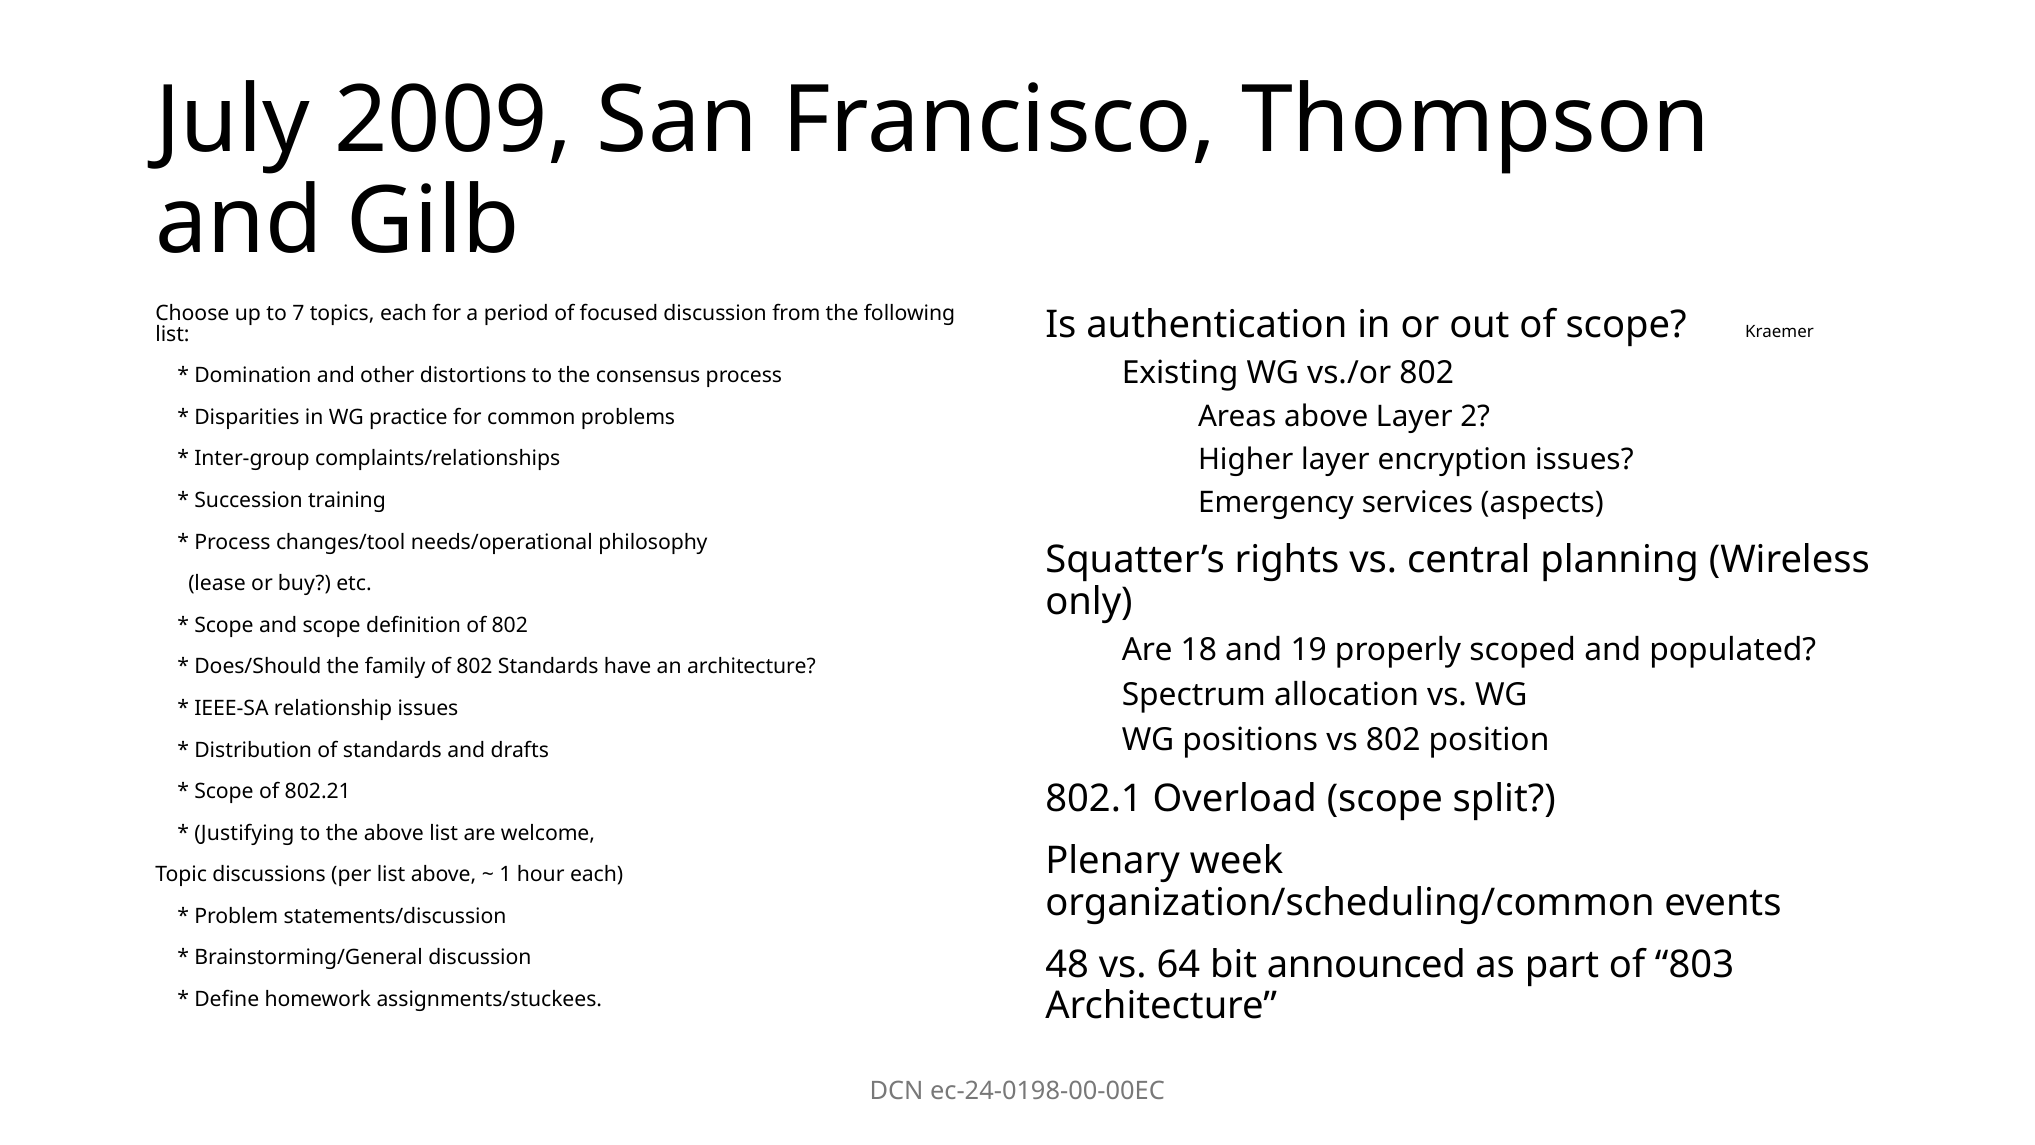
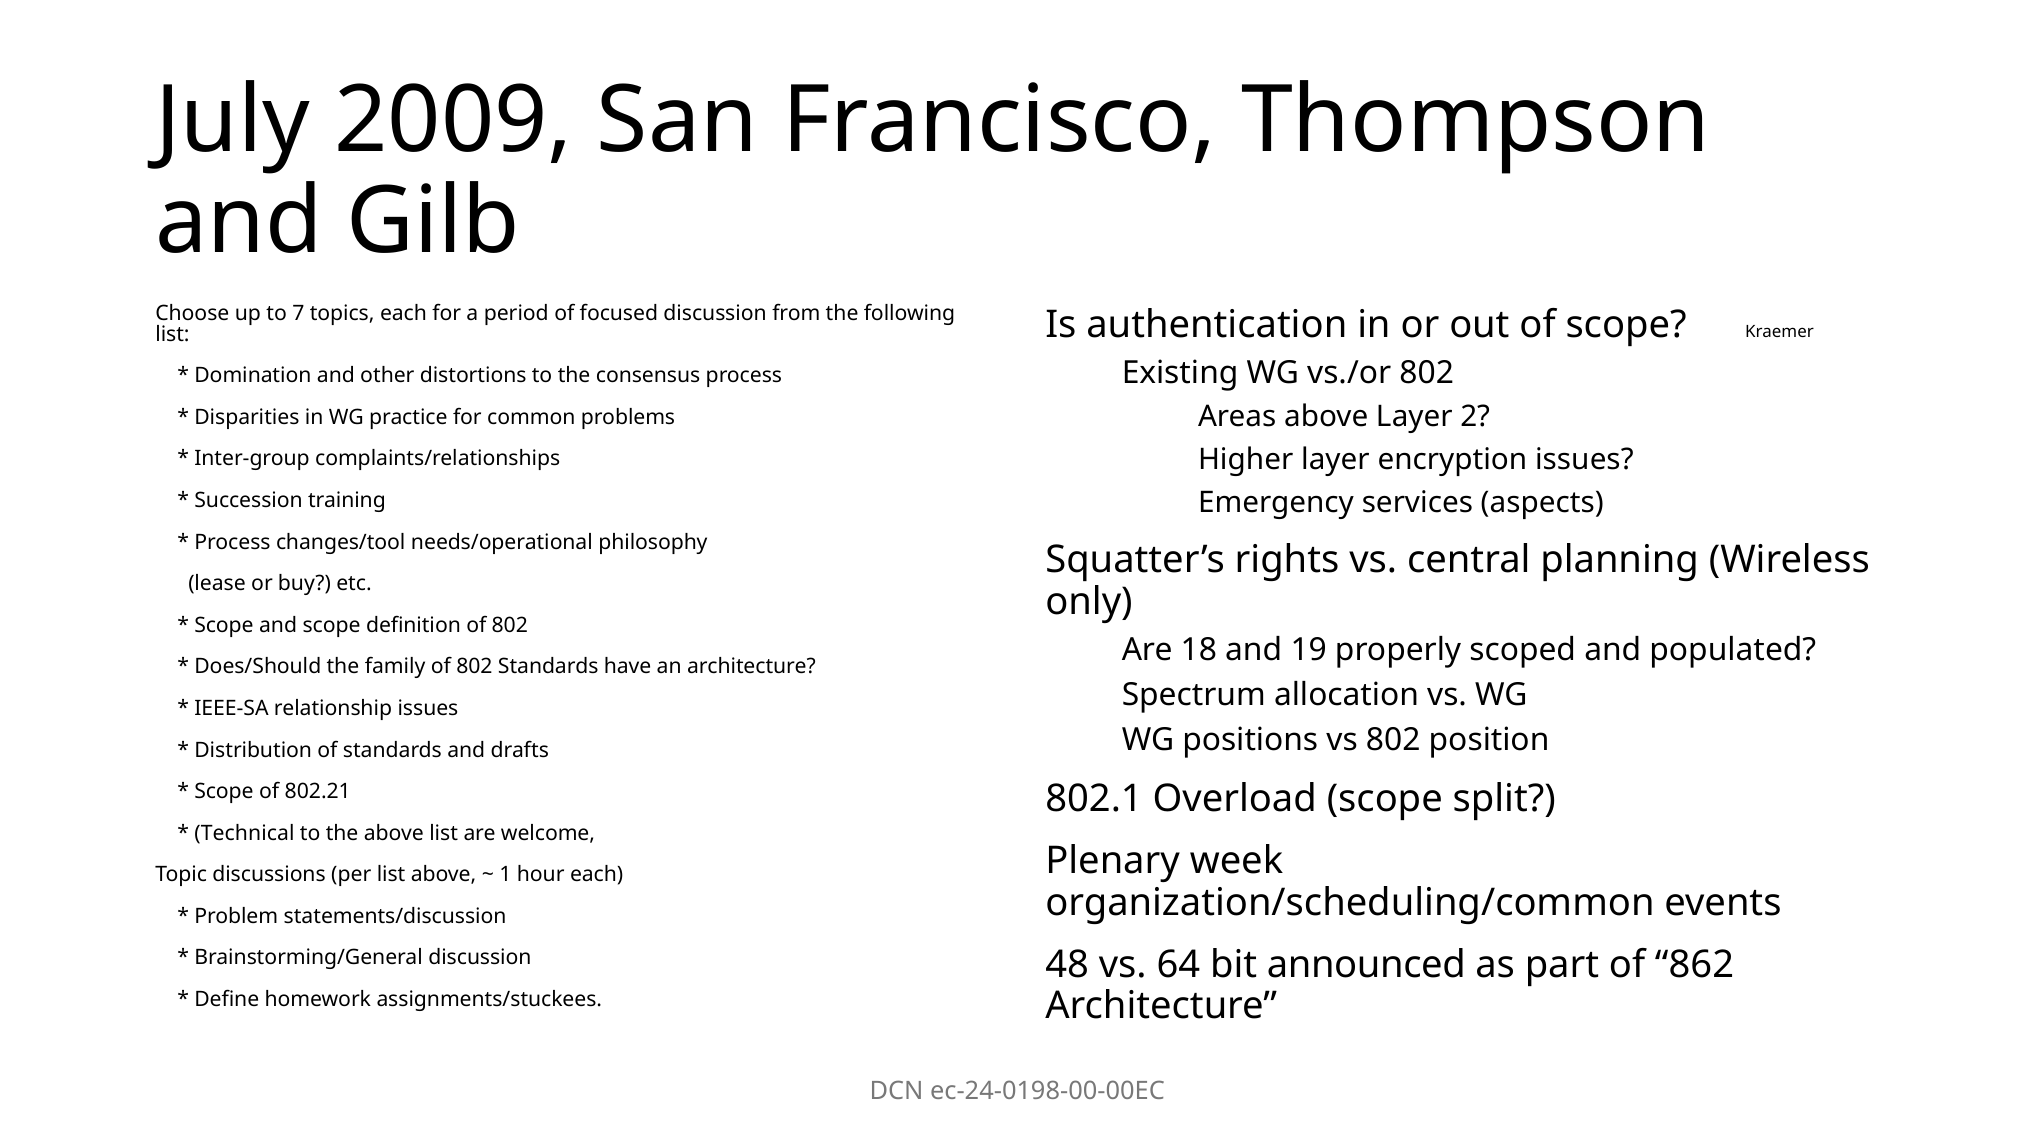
Justifying: Justifying -> Technical
803: 803 -> 862
